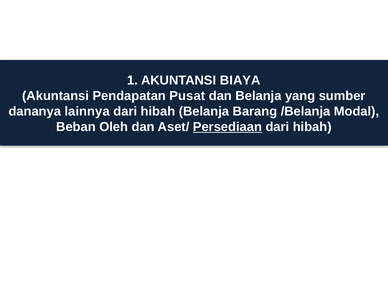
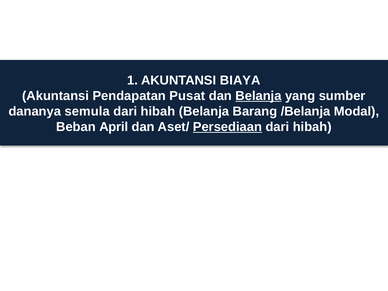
Belanja at (258, 96) underline: none -> present
lainnya: lainnya -> semula
Oleh: Oleh -> April
